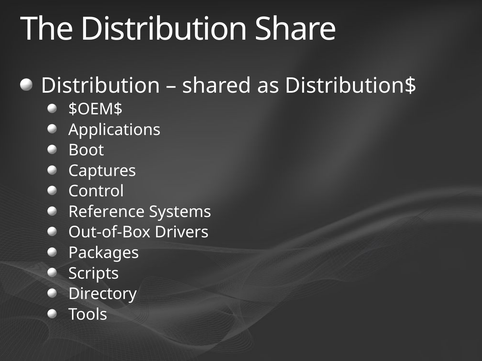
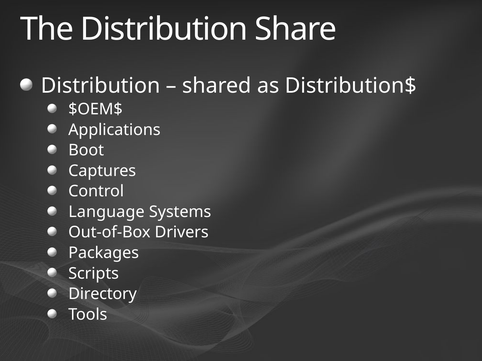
Reference: Reference -> Language
